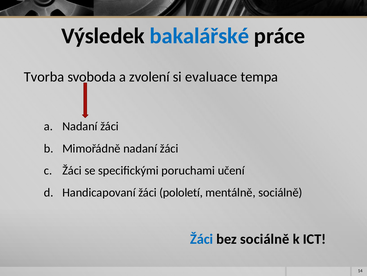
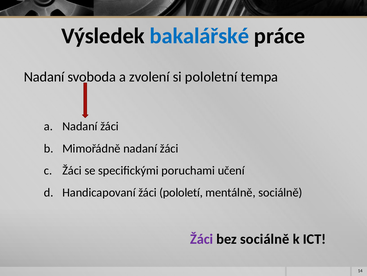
Tvorba at (44, 77): Tvorba -> Nadaní
evaluace: evaluace -> pololetní
Žáci at (202, 238) colour: blue -> purple
